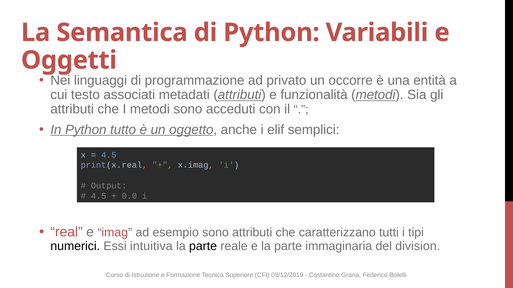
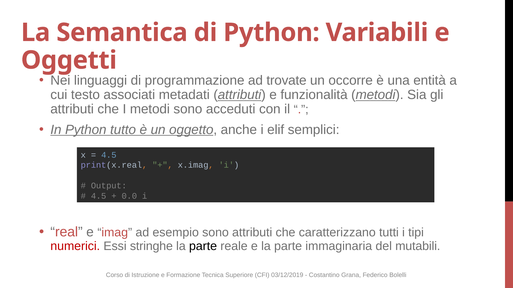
privato: privato -> trovate
numerici colour: black -> red
intuitiva: intuitiva -> stringhe
division: division -> mutabili
